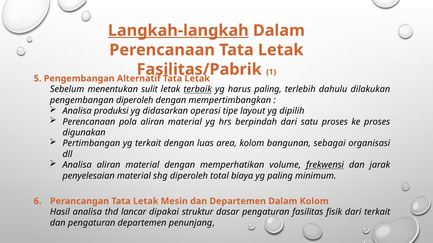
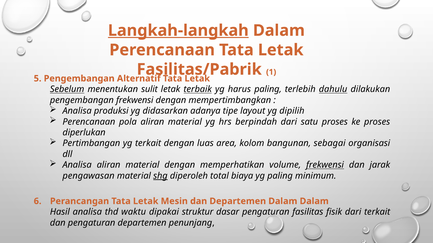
Sebelum underline: none -> present
dahulu underline: none -> present
pengembangan diperoleh: diperoleh -> frekwensi
operasi: operasi -> adanya
digunakan: digunakan -> diperlukan
penyelesaian: penyelesaian -> pengawasan
shg underline: none -> present
Dalam Kolom: Kolom -> Dalam
lancar: lancar -> waktu
